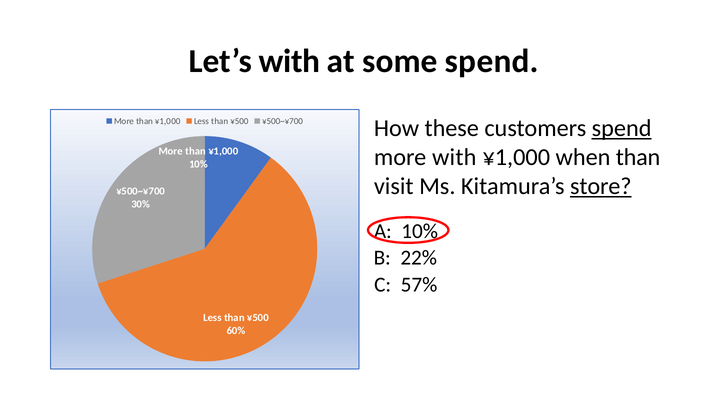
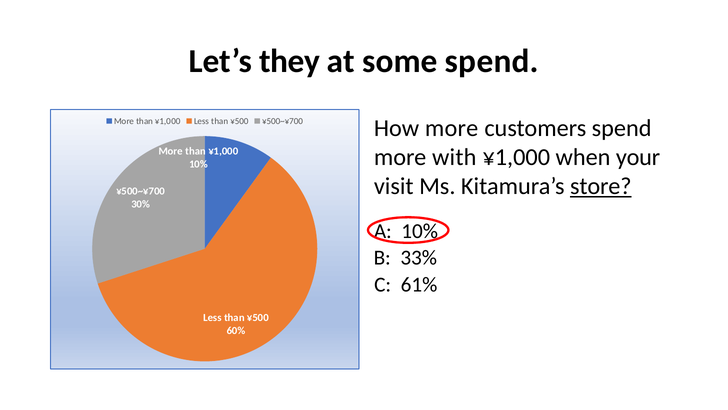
Let’s with: with -> they
How these: these -> more
spend at (622, 128) underline: present -> none
when than: than -> your
22%: 22% -> 33%
57%: 57% -> 61%
